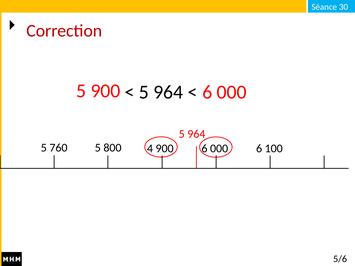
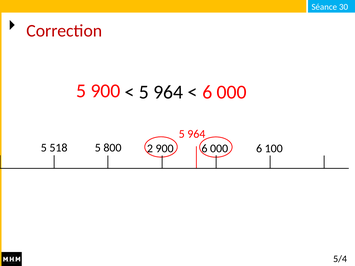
760: 760 -> 518
4: 4 -> 2
5/6: 5/6 -> 5/4
